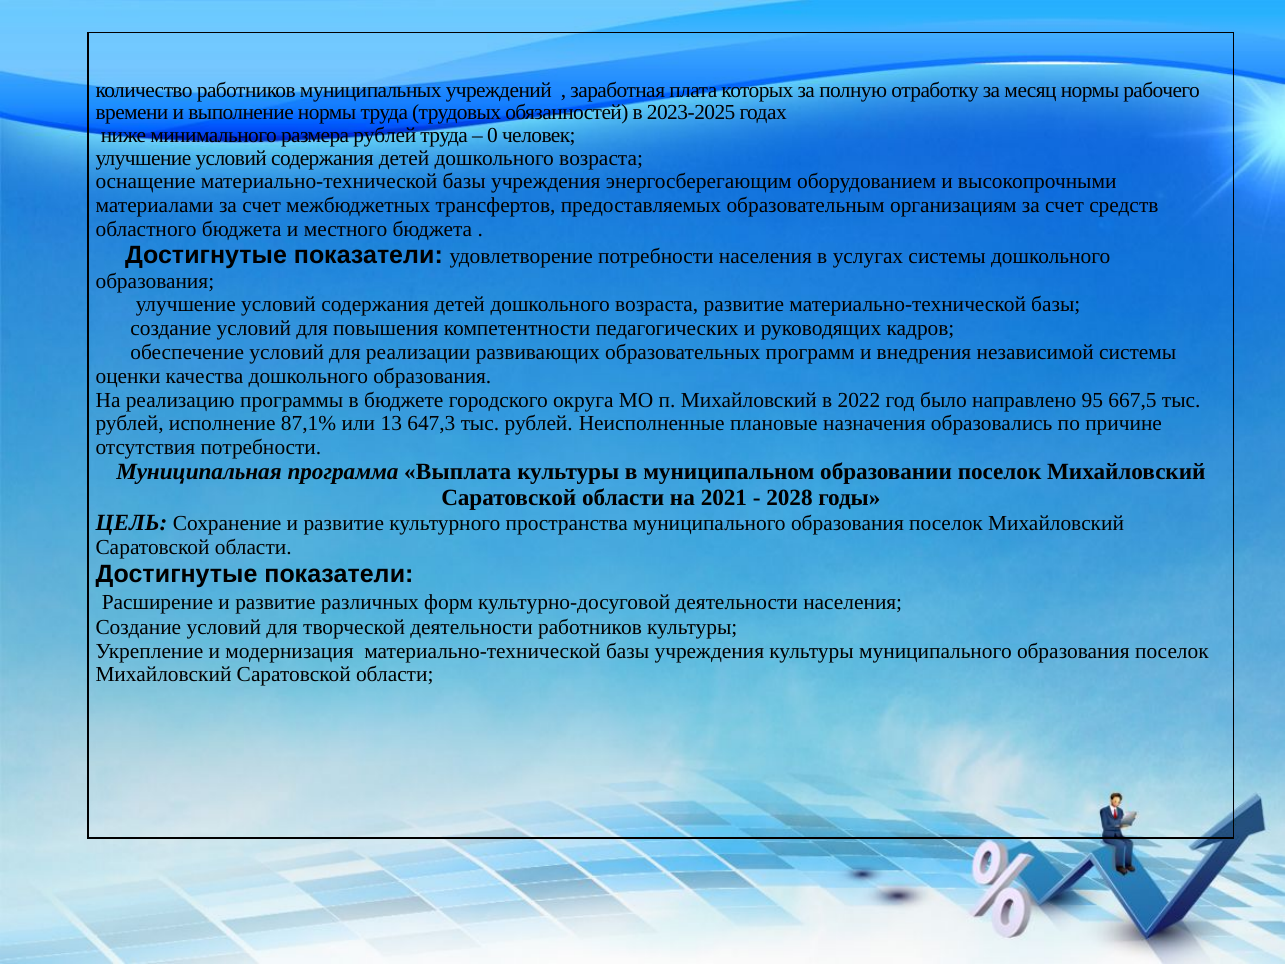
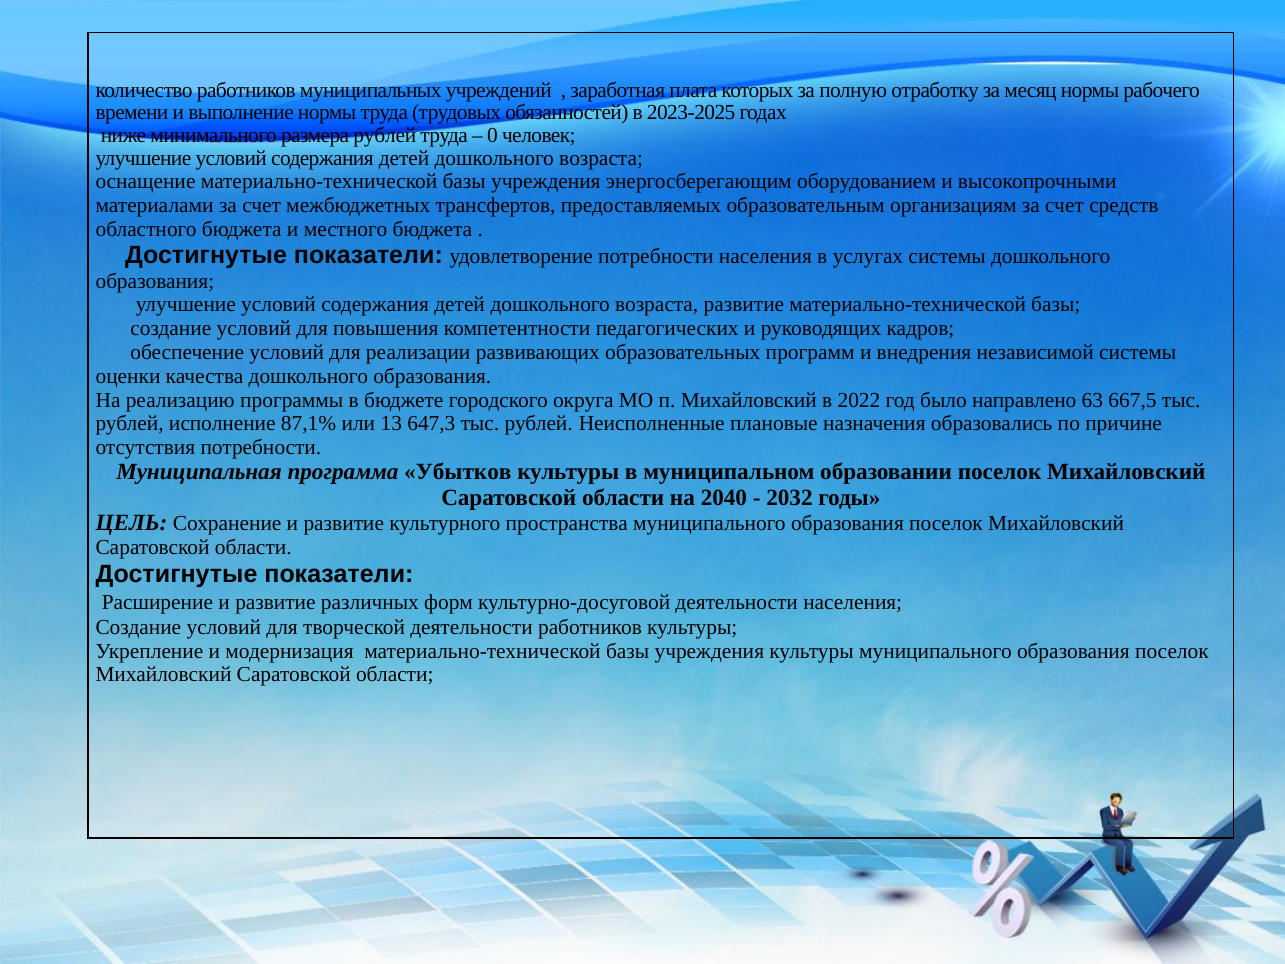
95: 95 -> 63
Выплата: Выплата -> Убытков
2021: 2021 -> 2040
2028: 2028 -> 2032
